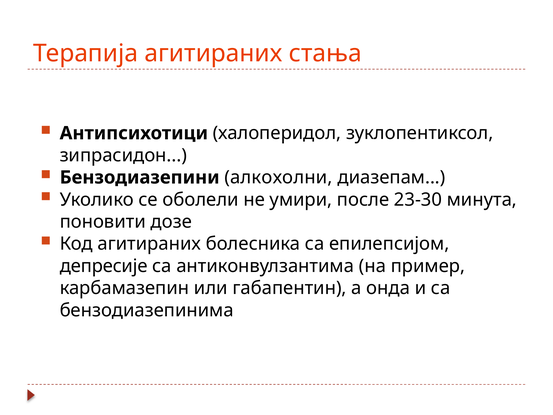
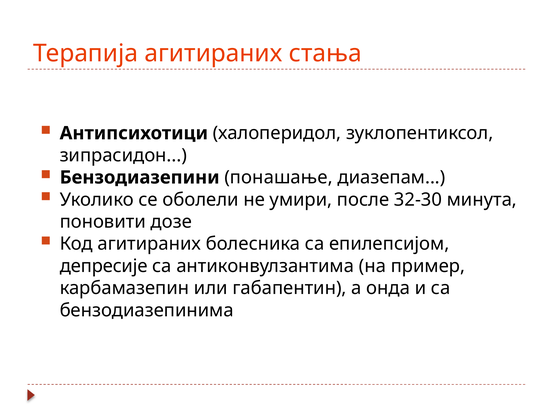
алкохолни: алкохолни -> понашање
23-30: 23-30 -> 32-30
